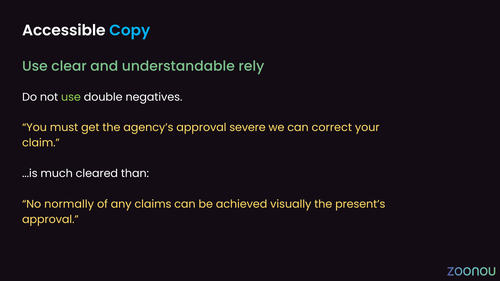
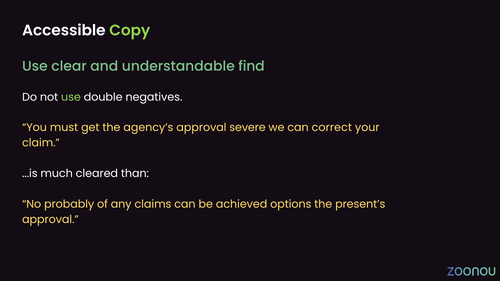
Copy colour: light blue -> light green
rely: rely -> find
normally: normally -> probably
visually: visually -> options
